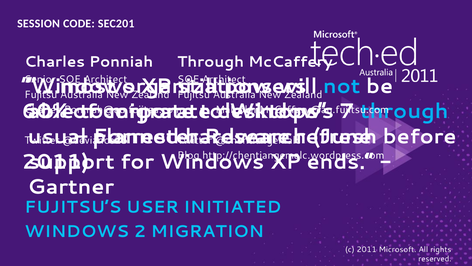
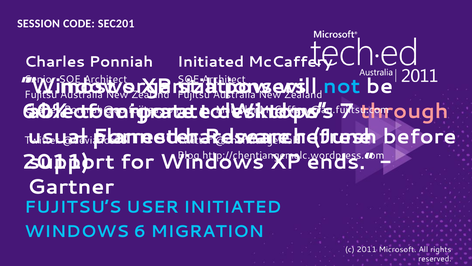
Ponniah Through: Through -> Initiated
through at (404, 111) colour: light blue -> pink
2: 2 -> 6
